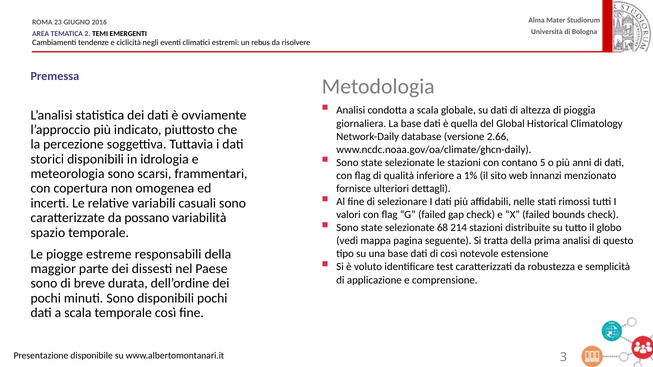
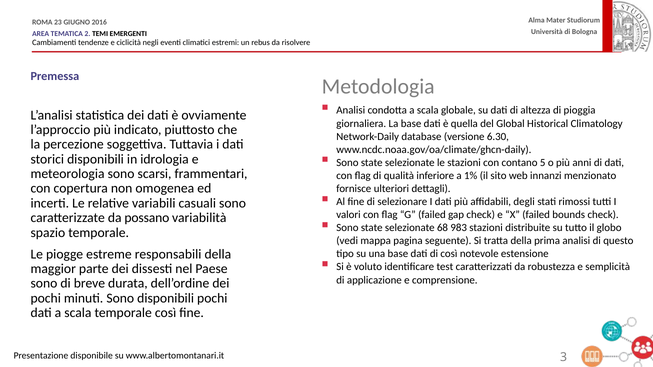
2.66: 2.66 -> 6.30
nelle: nelle -> degli
214: 214 -> 983
